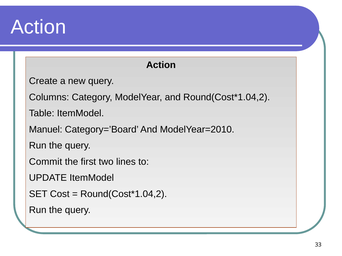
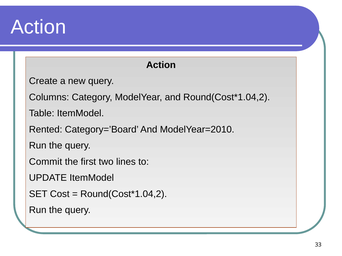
Manuel: Manuel -> Rented
